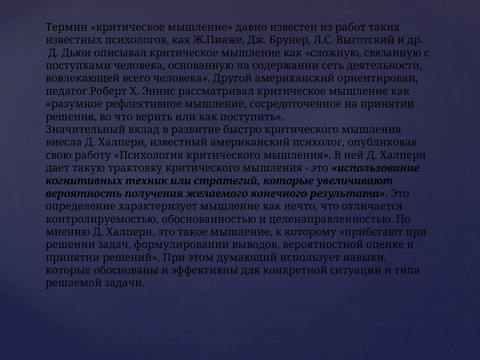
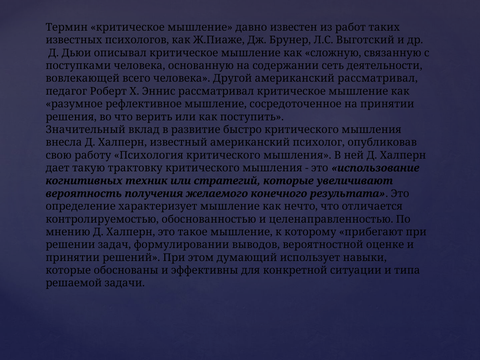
американский ориентирован: ориентирован -> рассматривал
